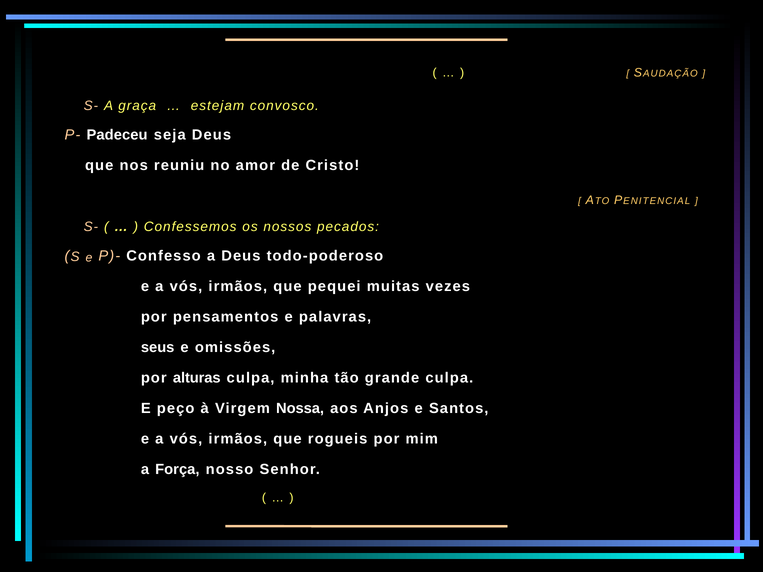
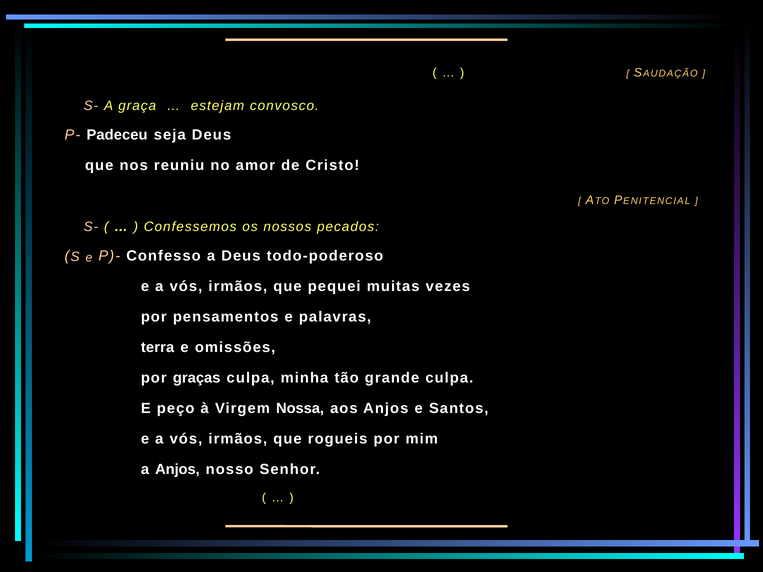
seus: seus -> terra
alturas: alturas -> graças
a Força: Força -> Anjos
